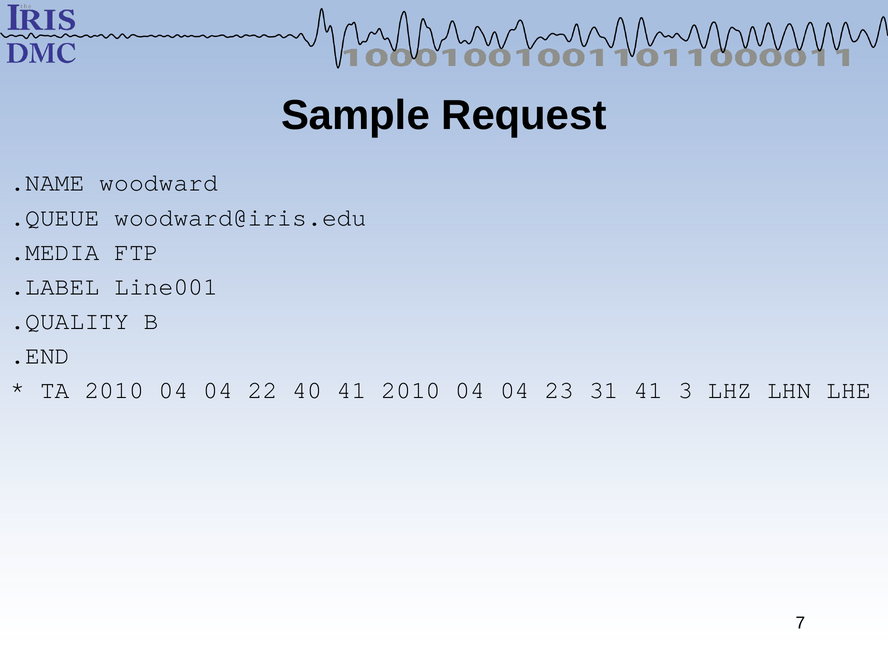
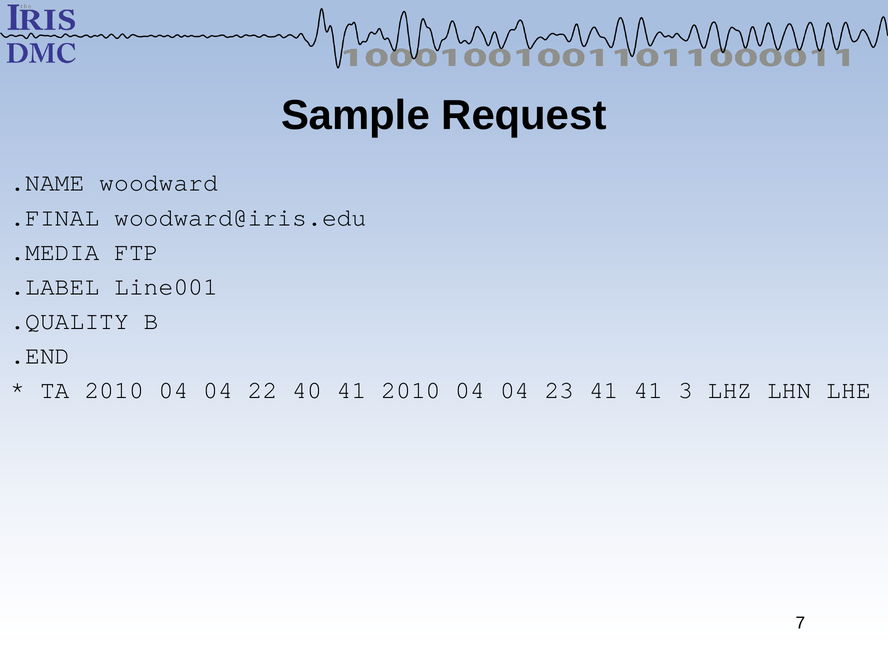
.QUEUE: .QUEUE -> .FINAL
23 31: 31 -> 41
